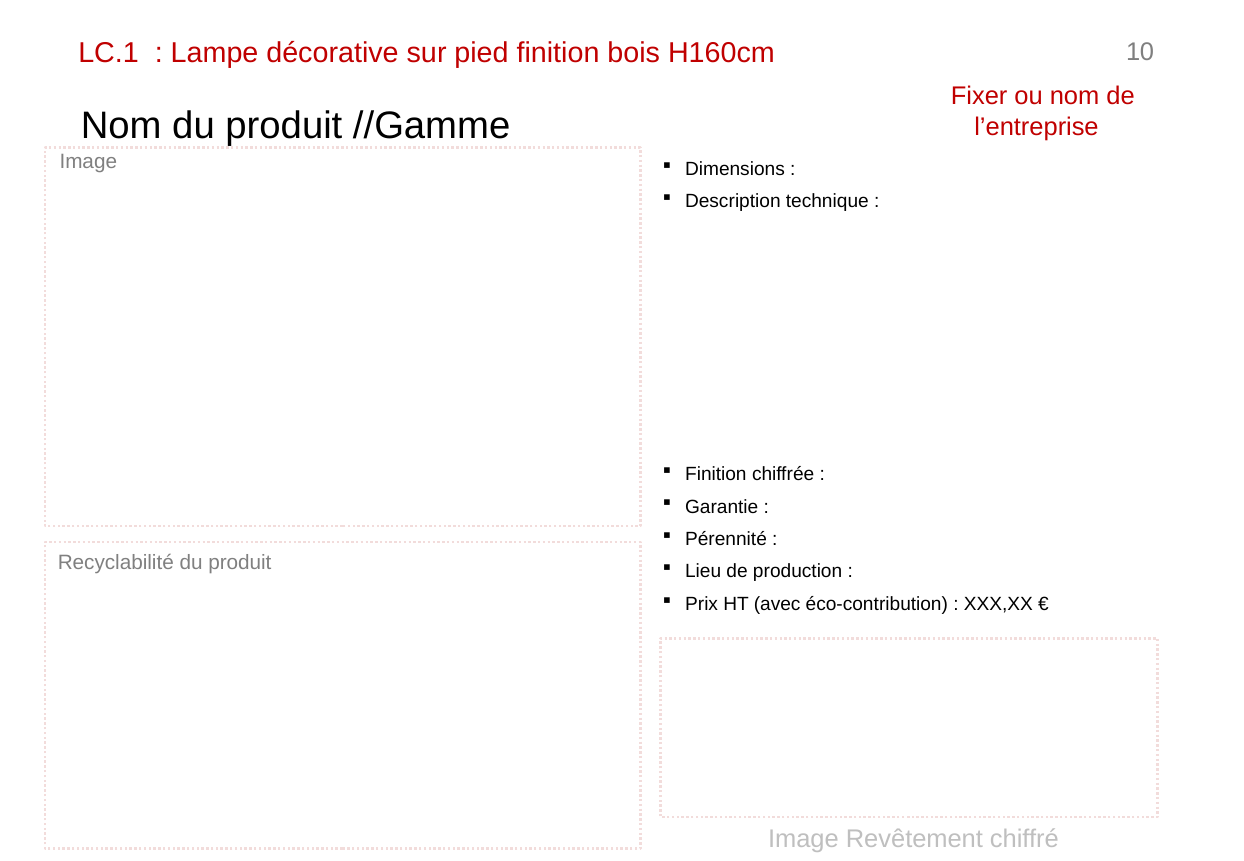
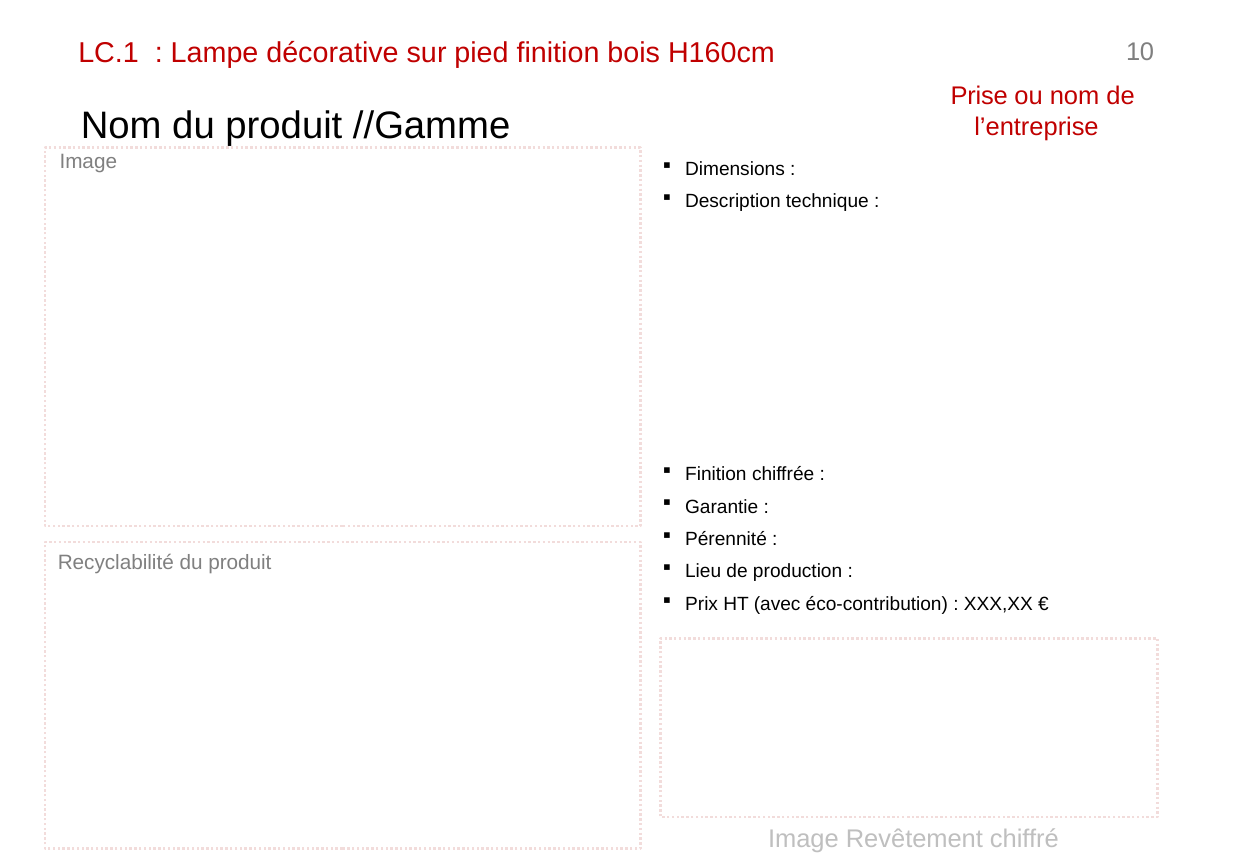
Fixer: Fixer -> Prise
